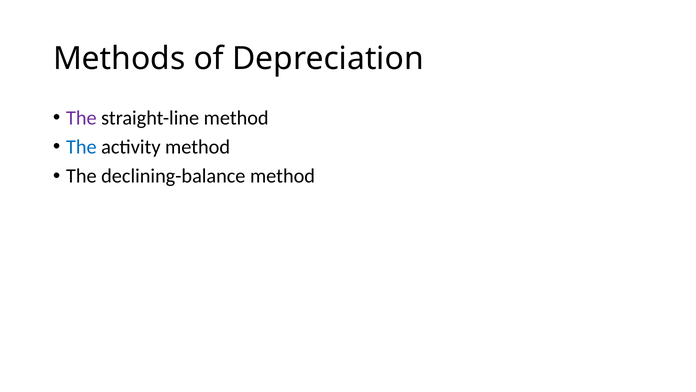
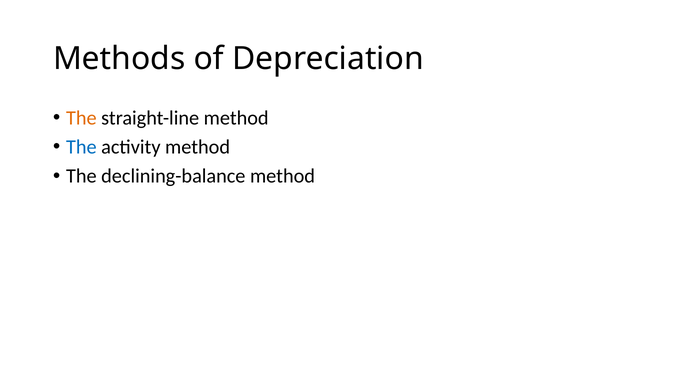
The at (81, 118) colour: purple -> orange
